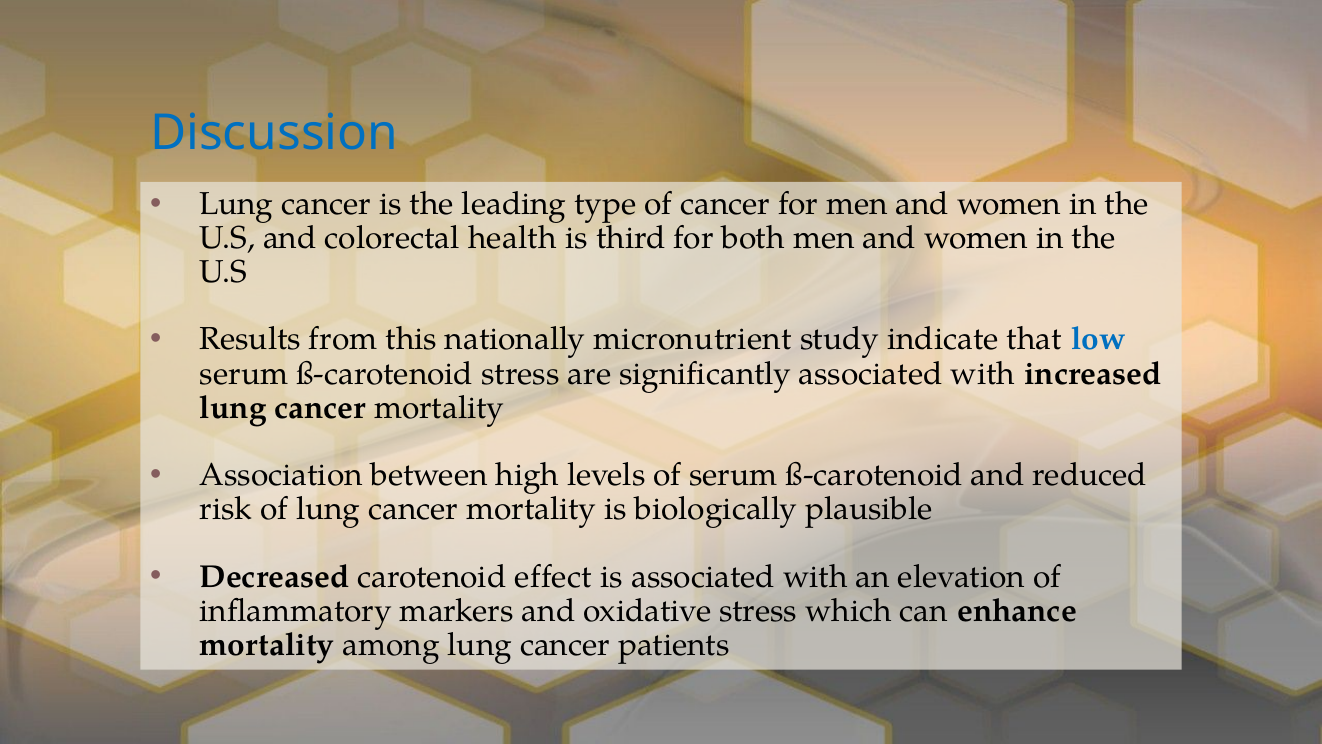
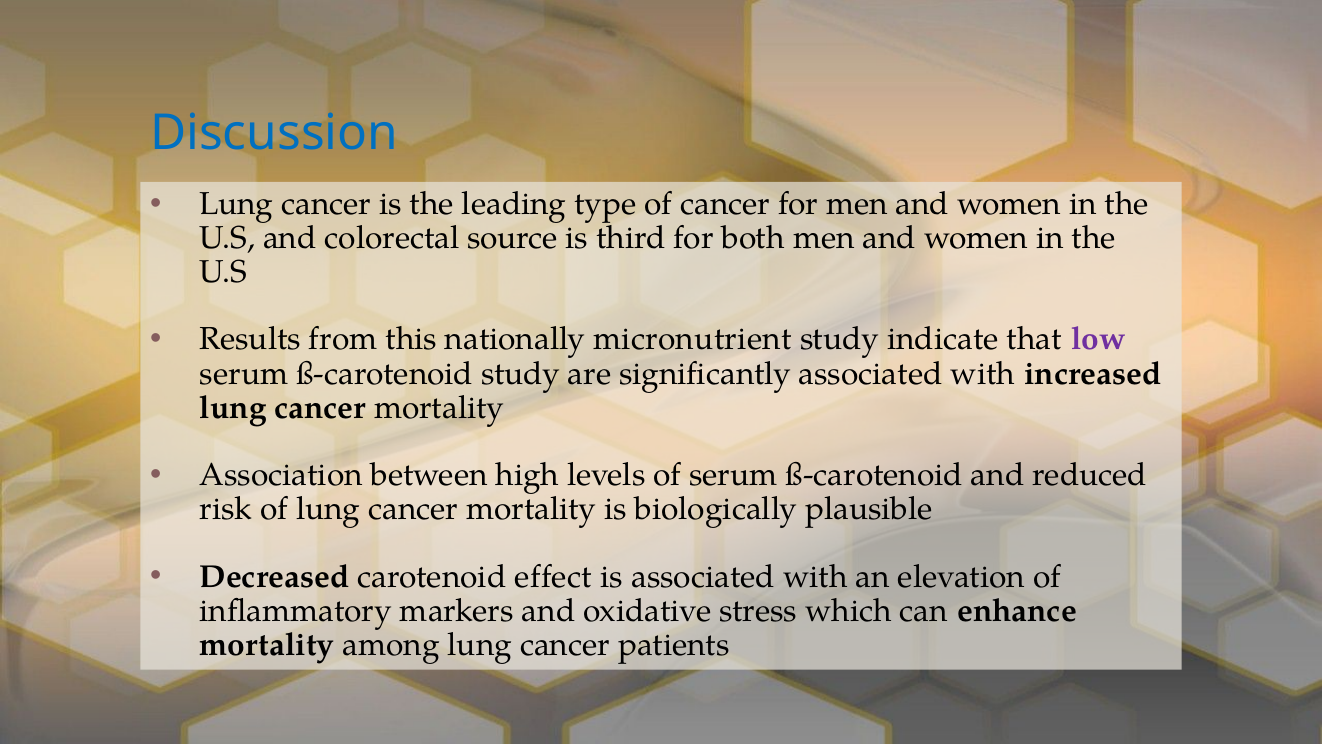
health: health -> source
low colour: blue -> purple
ß-carotenoid stress: stress -> study
